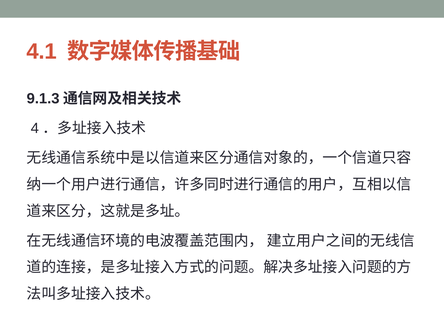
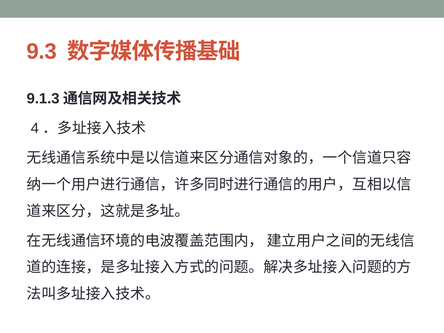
4.1: 4.1 -> 9.3
